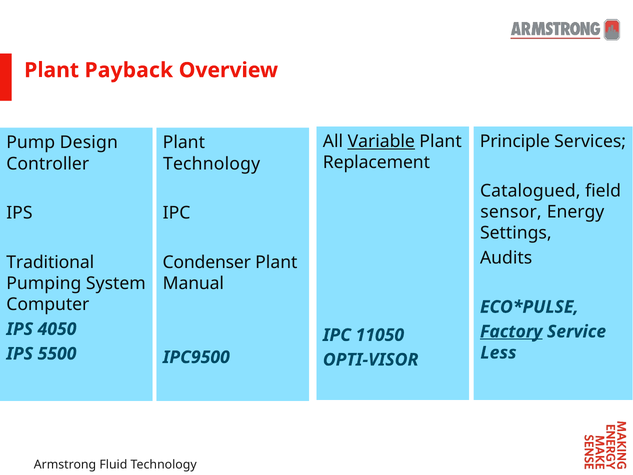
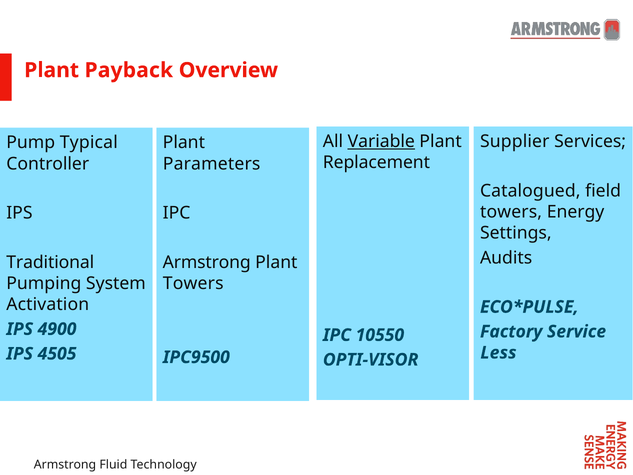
Principle: Principle -> Supplier
Design: Design -> Typical
Technology at (212, 164): Technology -> Parameters
sensor at (511, 212): sensor -> towers
Condenser at (207, 262): Condenser -> Armstrong
Manual at (193, 283): Manual -> Towers
Computer: Computer -> Activation
4050: 4050 -> 4900
Factory underline: present -> none
11050: 11050 -> 10550
5500: 5500 -> 4505
